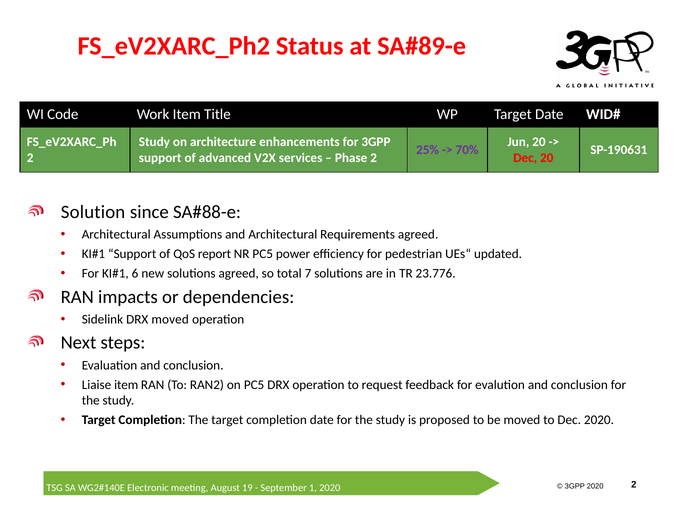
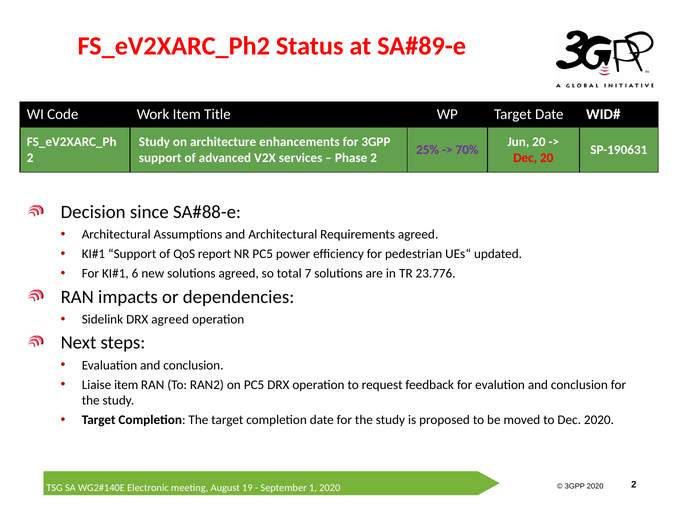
Solution: Solution -> Decision
DRX moved: moved -> agreed
